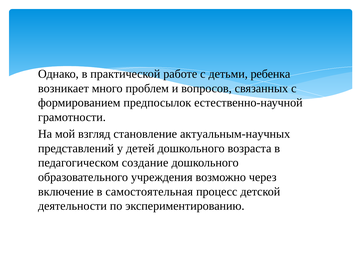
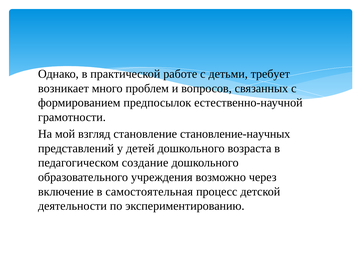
ребенка: ребенка -> требует
актуальным-научных: актуальным-научных -> становление-научных
